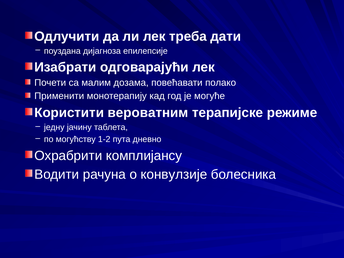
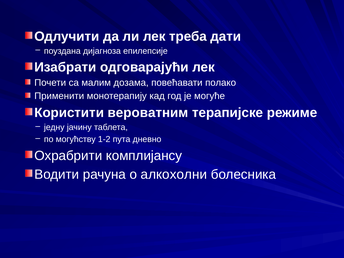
конвулзије: конвулзије -> алкохолни
